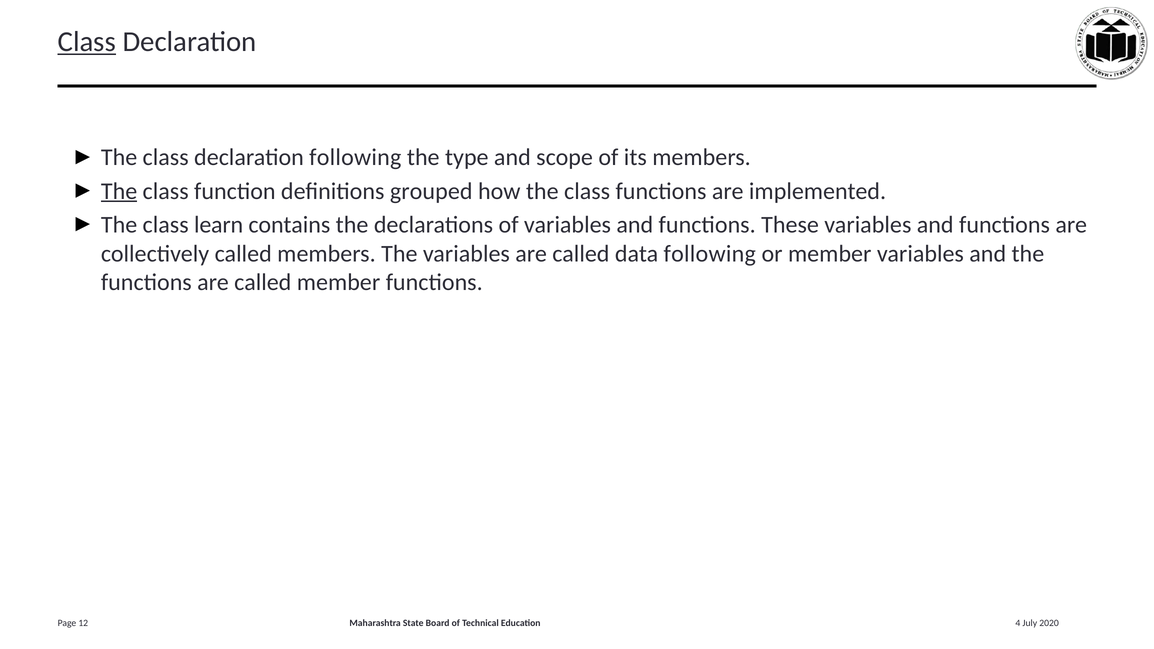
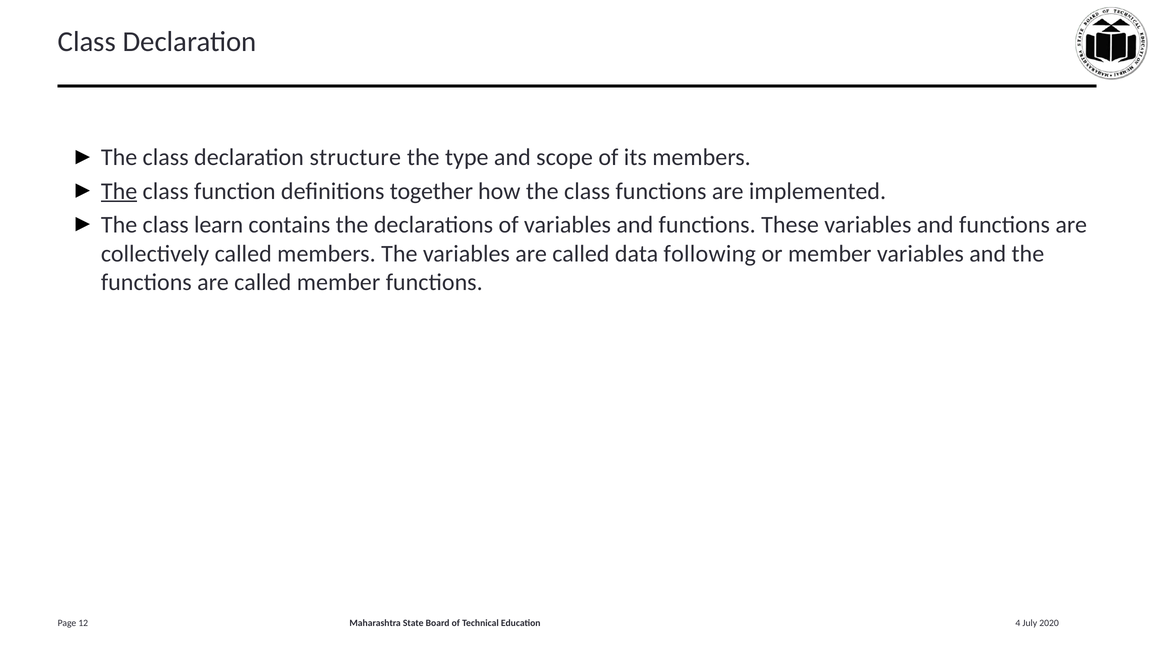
Class at (87, 42) underline: present -> none
declaration following: following -> structure
grouped: grouped -> together
